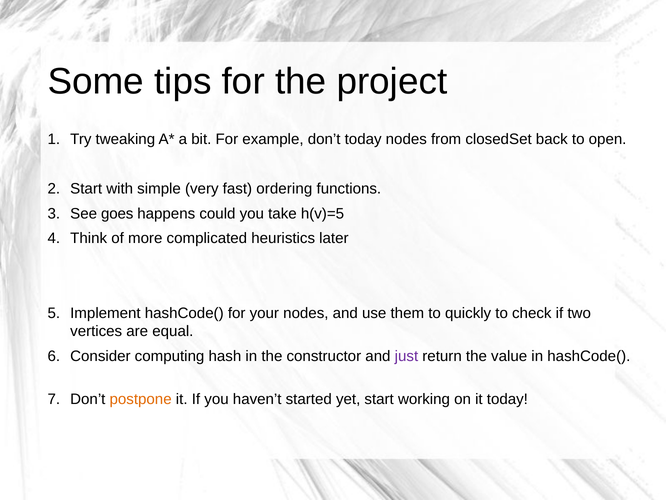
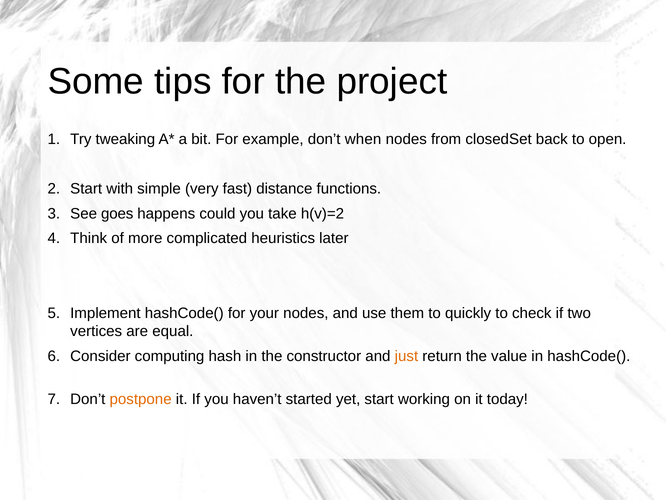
don’t today: today -> when
ordering: ordering -> distance
h(v)=5: h(v)=5 -> h(v)=2
just colour: purple -> orange
